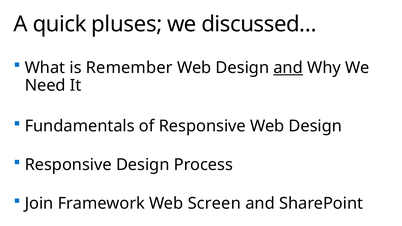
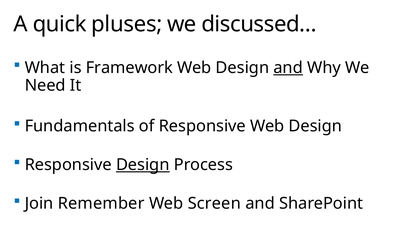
Remember: Remember -> Framework
Design at (143, 165) underline: none -> present
Framework: Framework -> Remember
